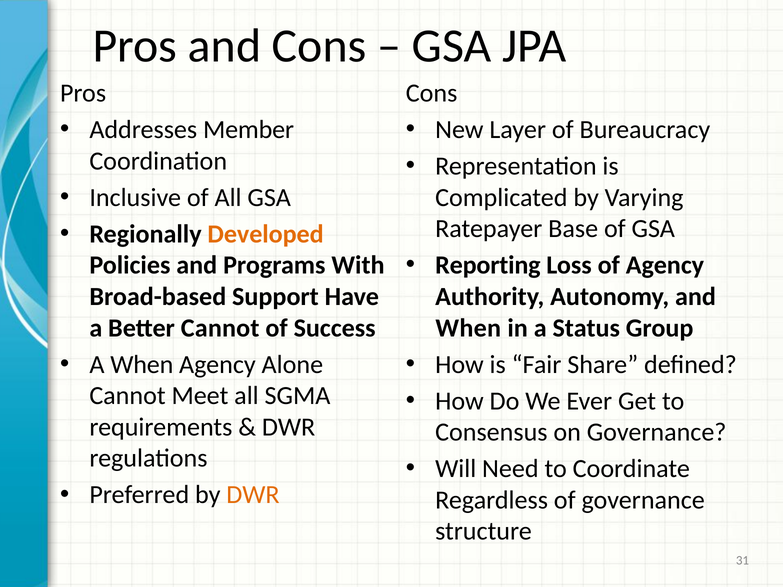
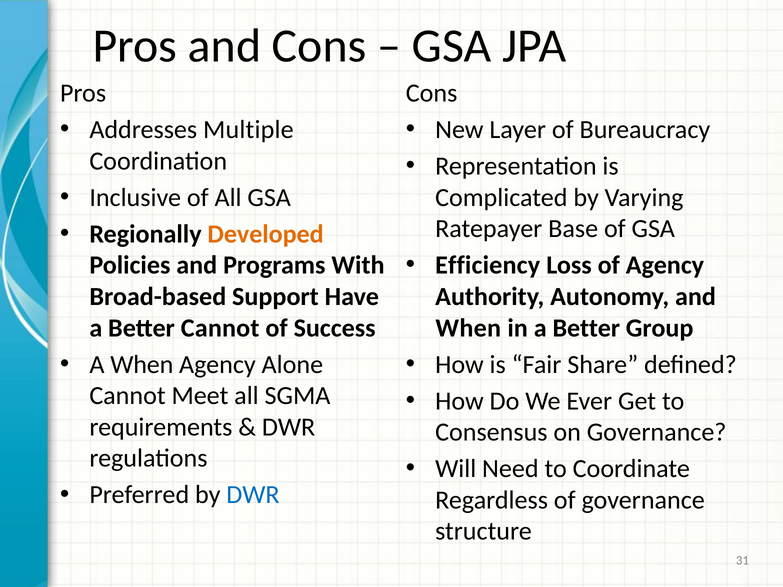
Member: Member -> Multiple
Reporting: Reporting -> Efficiency
in a Status: Status -> Better
DWR at (253, 495) colour: orange -> blue
